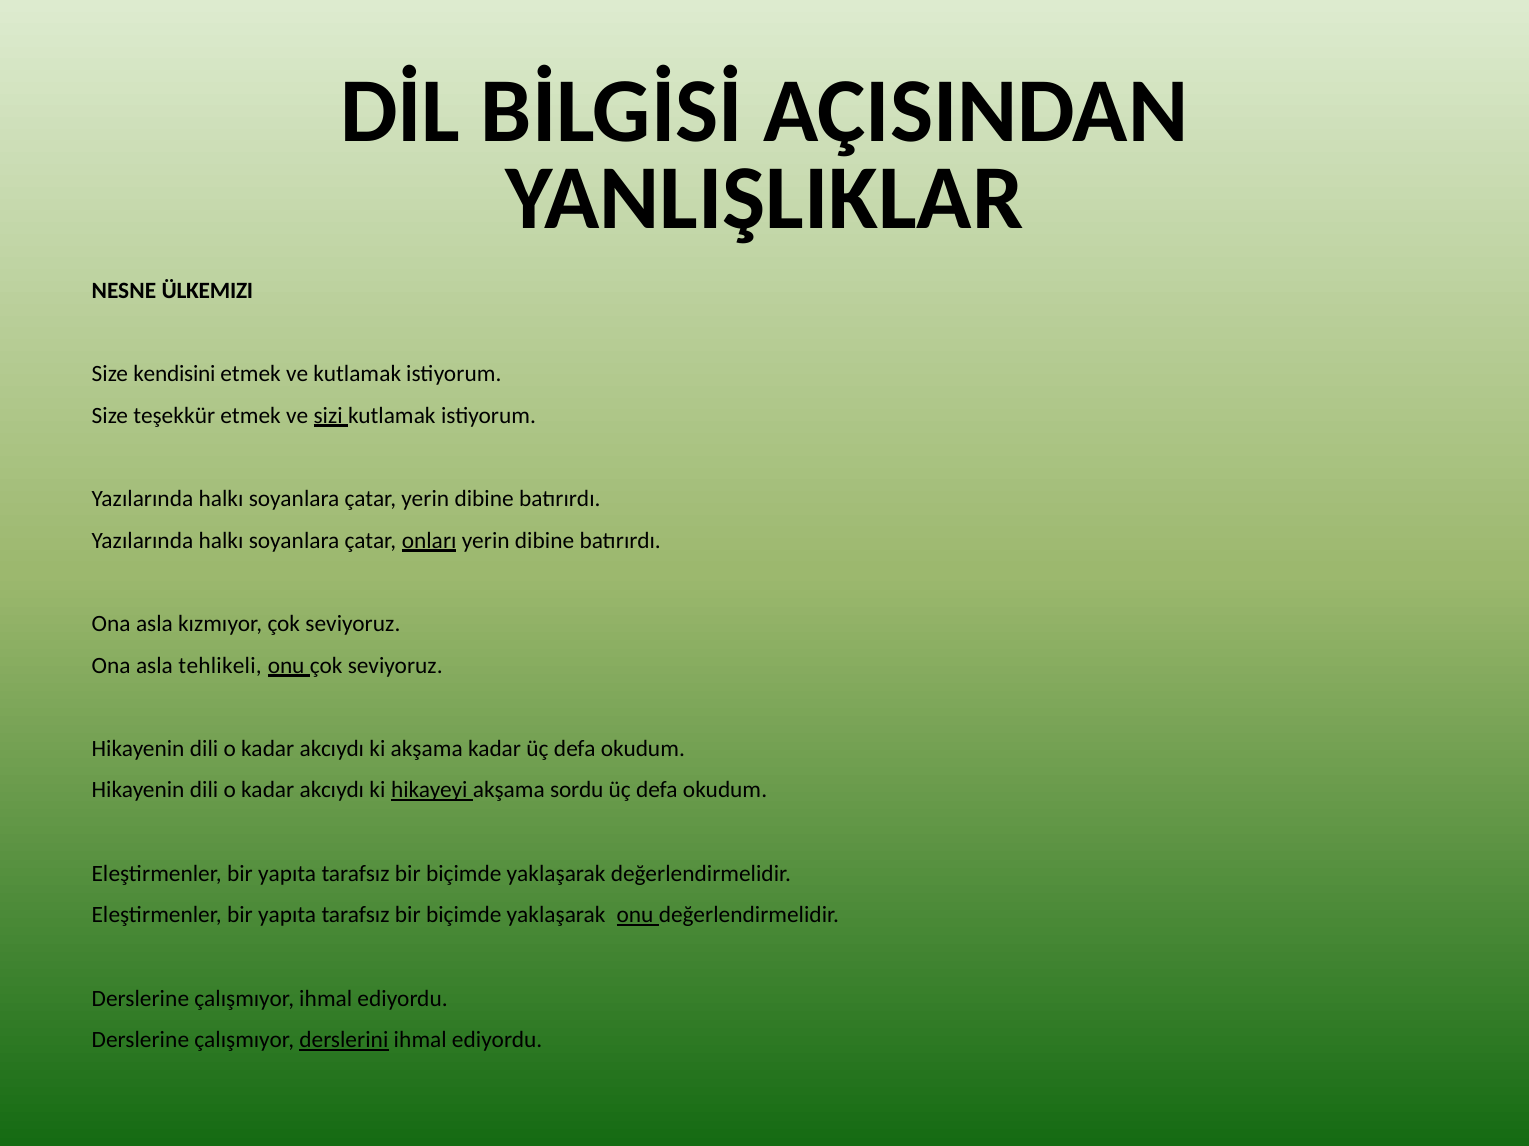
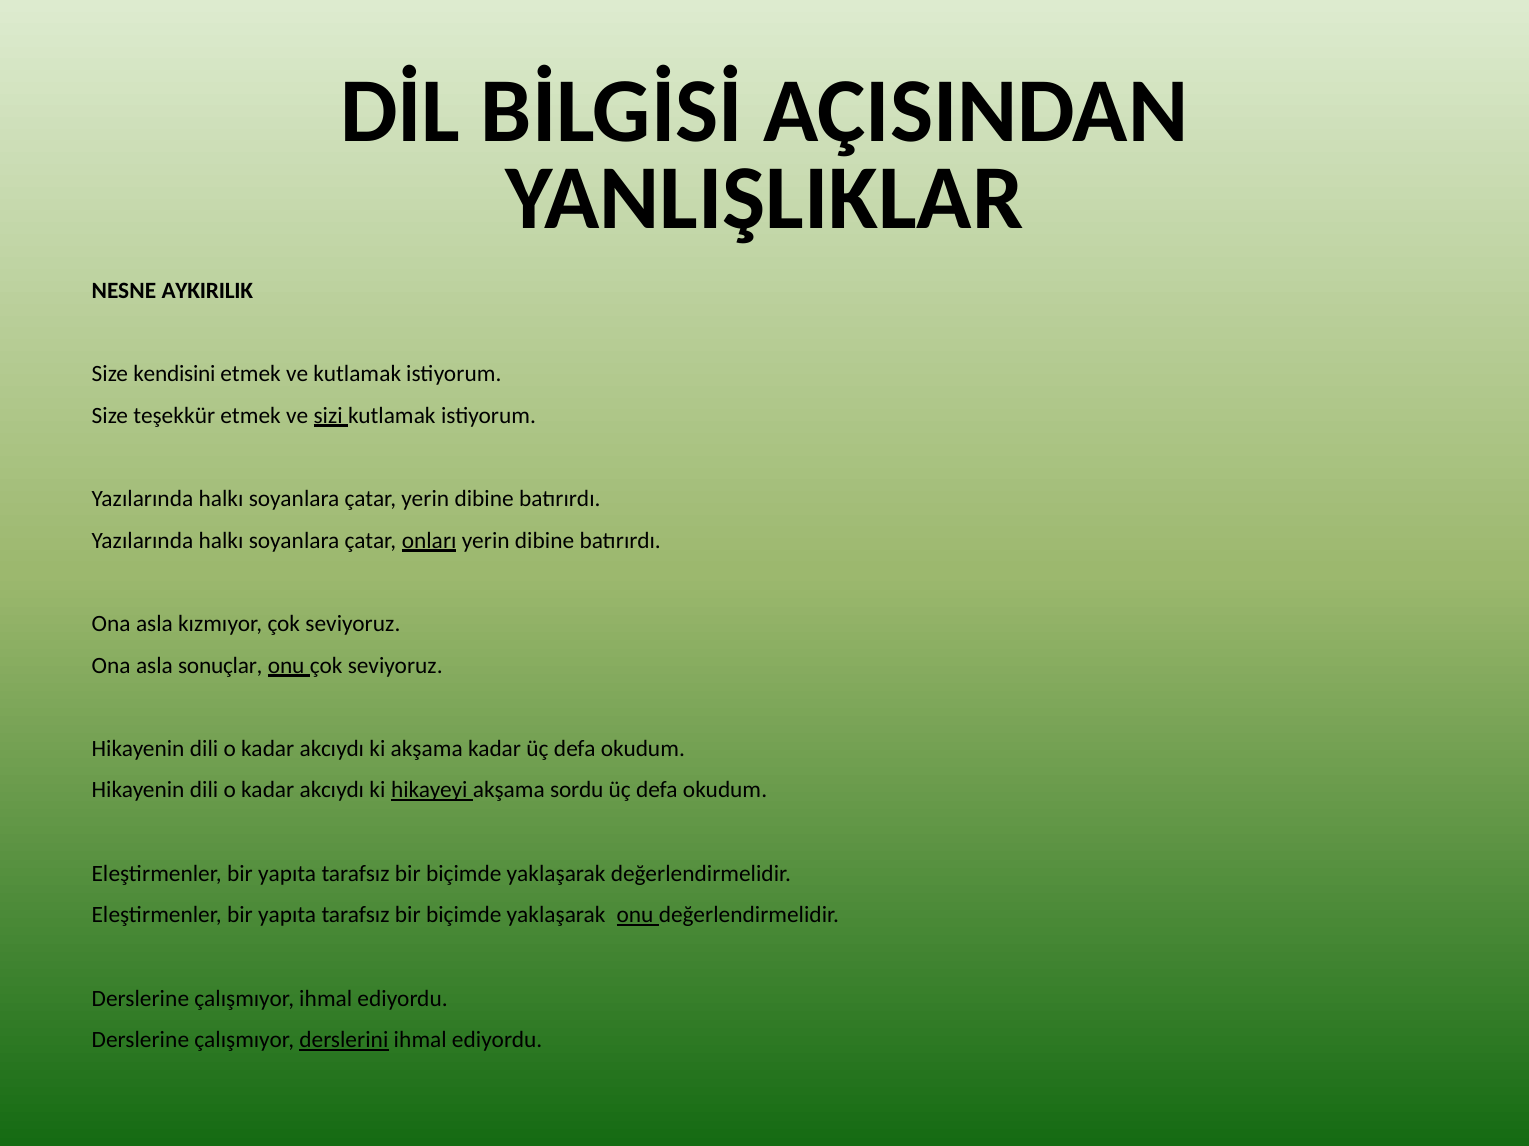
ÜLKEMIZI: ÜLKEMIZI -> AYKIRILIK
tehlikeli: tehlikeli -> sonuçlar
